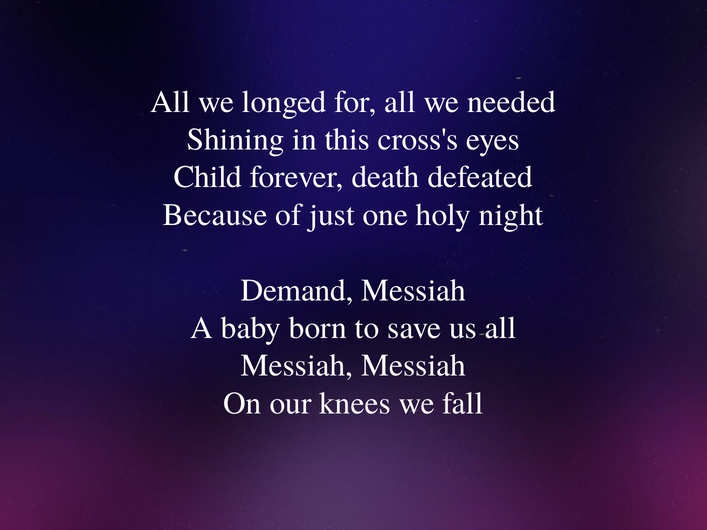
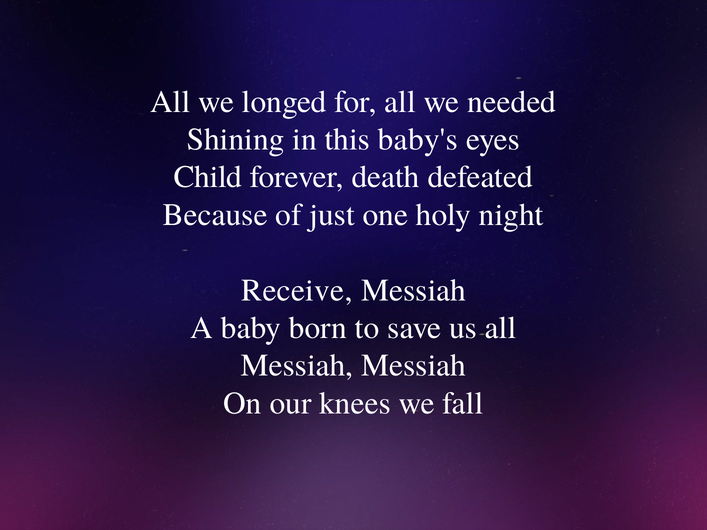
cross's: cross's -> baby's
Demand: Demand -> Receive
